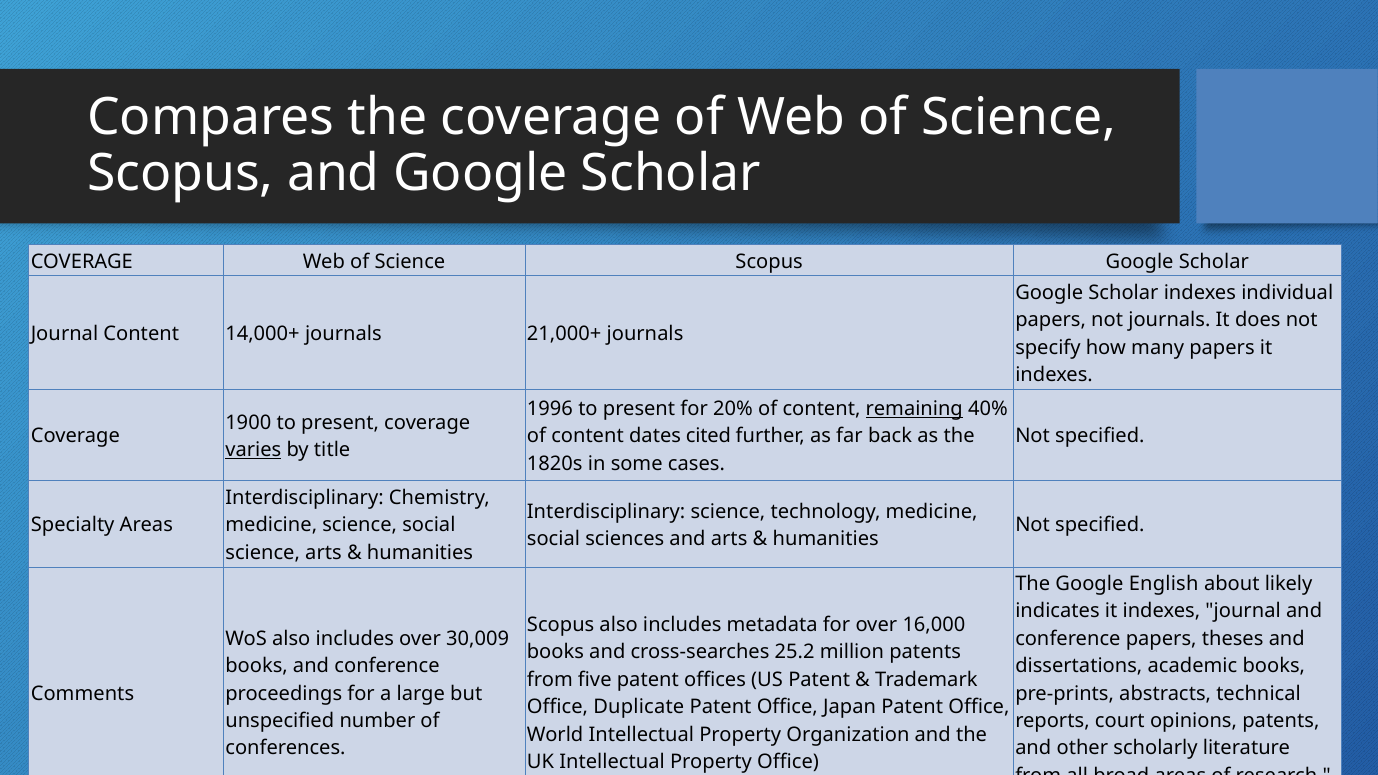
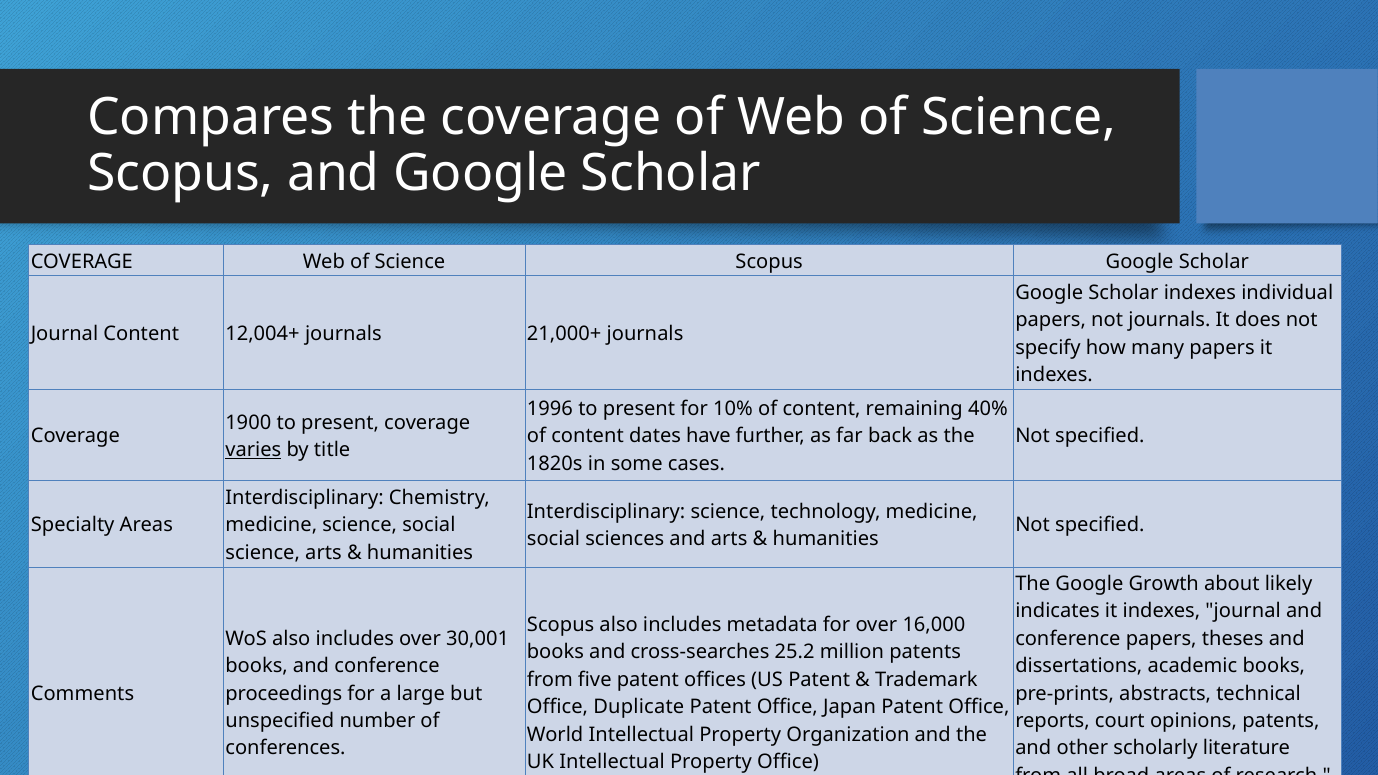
14,000+: 14,000+ -> 12,004+
20%: 20% -> 10%
remaining underline: present -> none
cited: cited -> have
English: English -> Growth
30,009: 30,009 -> 30,001
